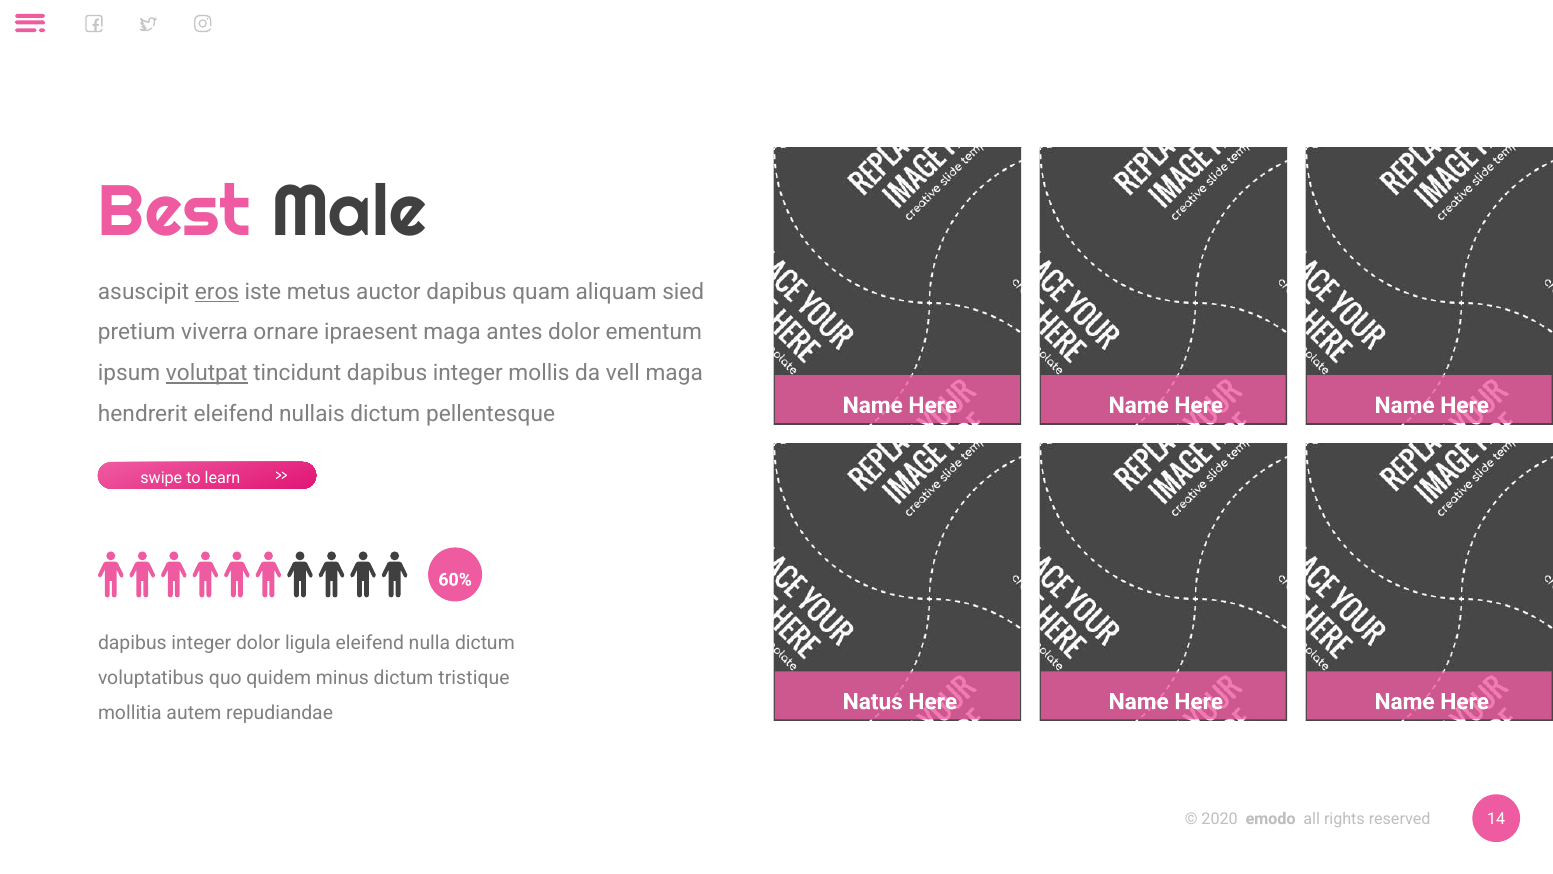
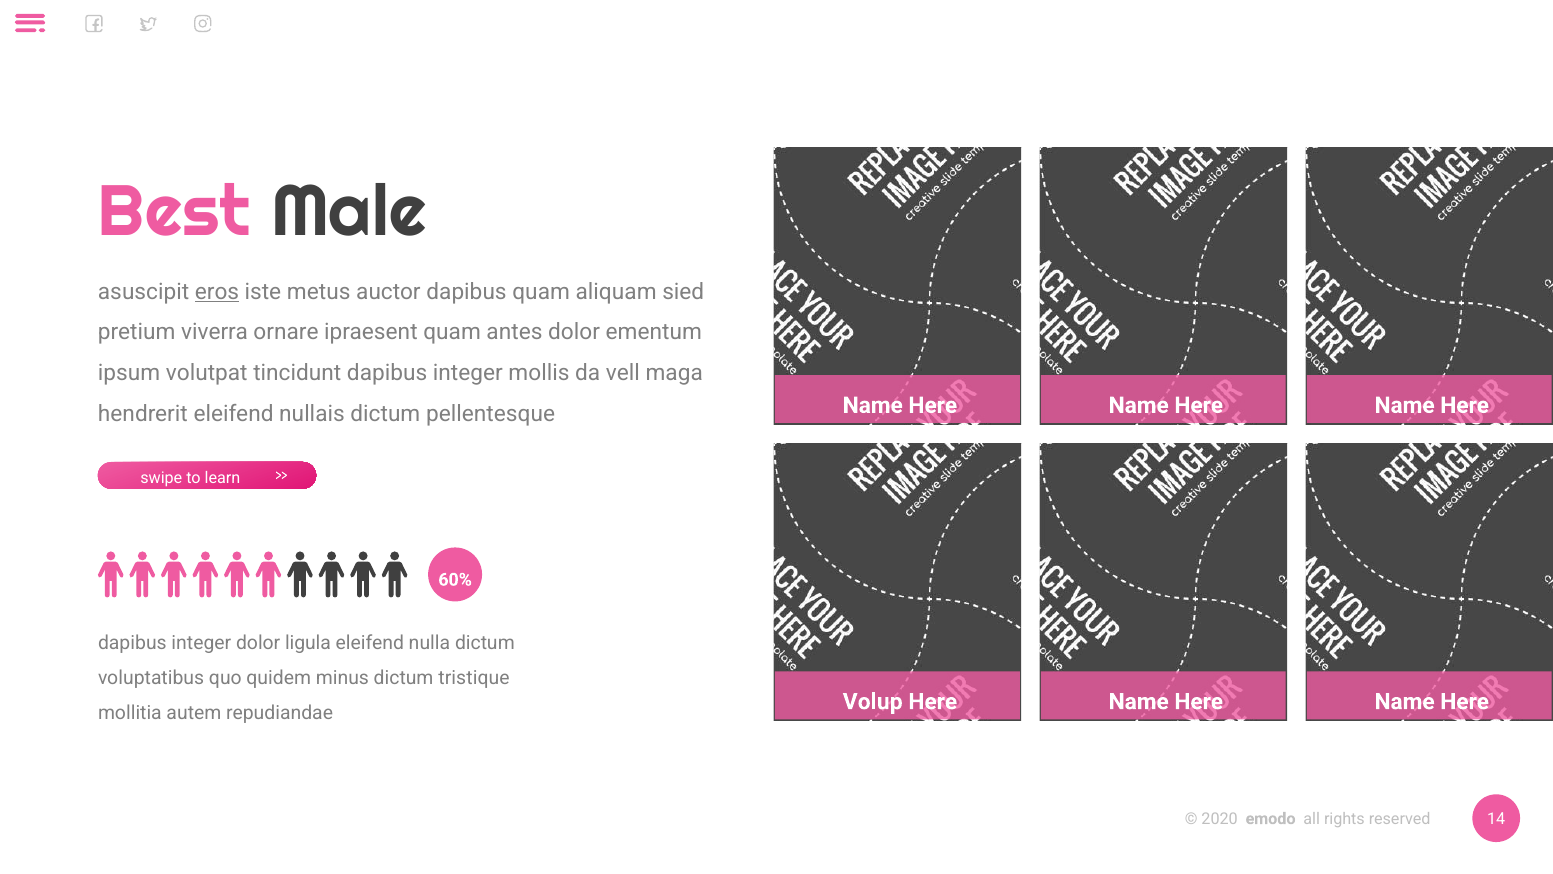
ipraesent maga: maga -> quam
volutpat underline: present -> none
Natus: Natus -> Volup
